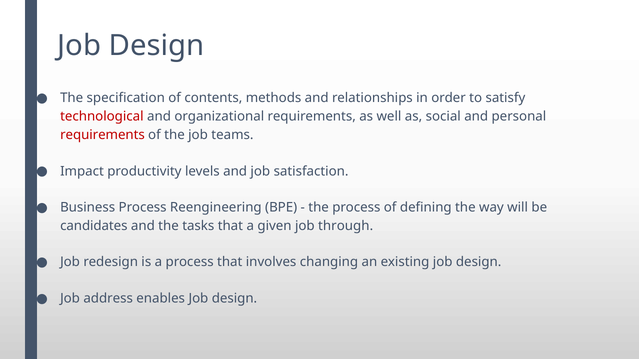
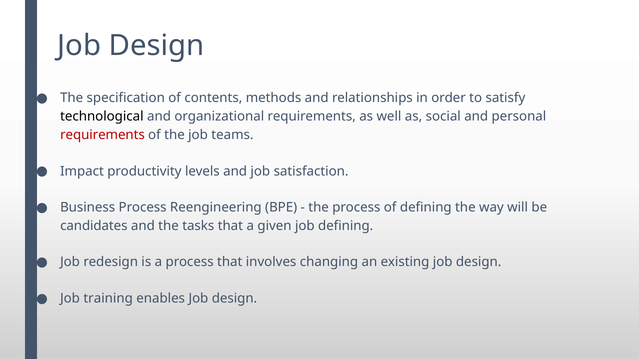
technological colour: red -> black
job through: through -> defining
address: address -> training
